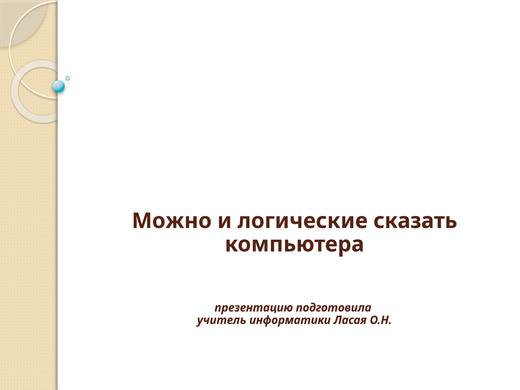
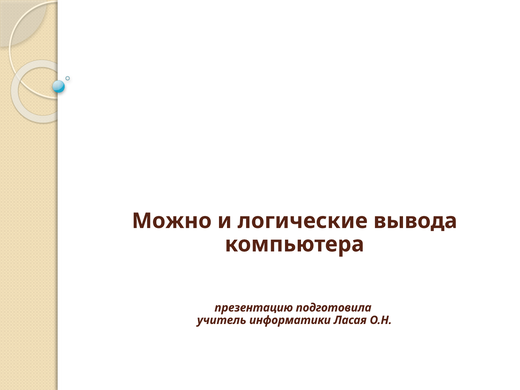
сказать: сказать -> вывода
